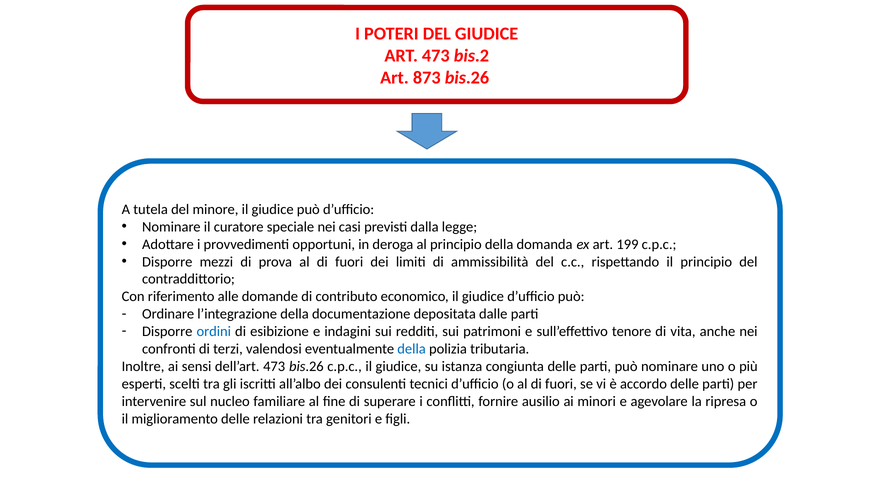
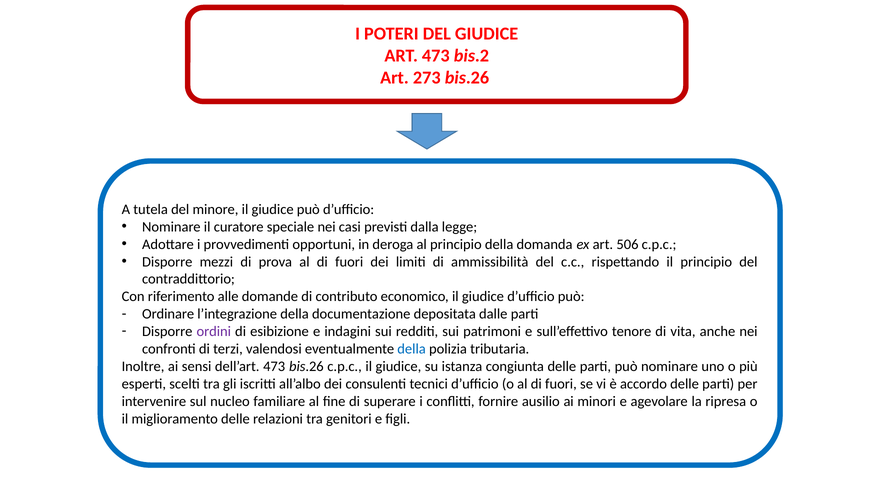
873: 873 -> 273
199: 199 -> 506
ordini colour: blue -> purple
